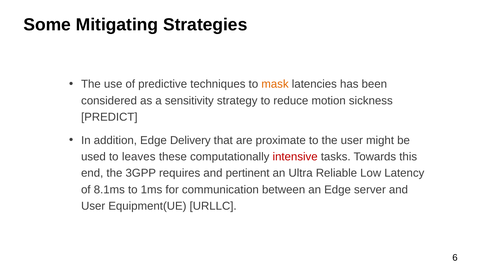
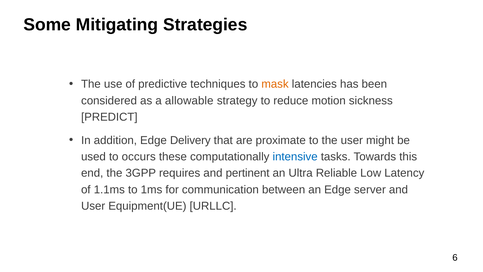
sensitivity: sensitivity -> allowable
leaves: leaves -> occurs
intensive colour: red -> blue
8.1ms: 8.1ms -> 1.1ms
